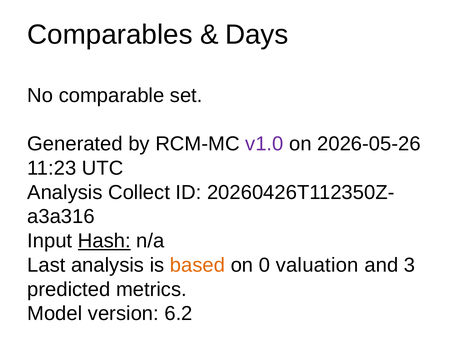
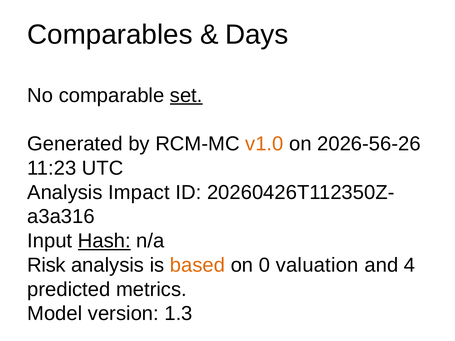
set underline: none -> present
v1.0 colour: purple -> orange
2026-05-26: 2026-05-26 -> 2026-56-26
Collect: Collect -> Impact
Last: Last -> Risk
3: 3 -> 4
6.2: 6.2 -> 1.3
